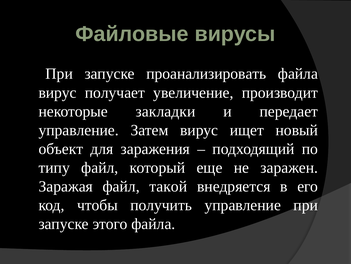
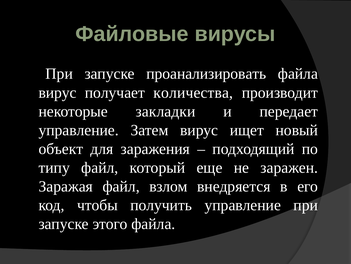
увеличение: увеличение -> количества
такой: такой -> взлом
